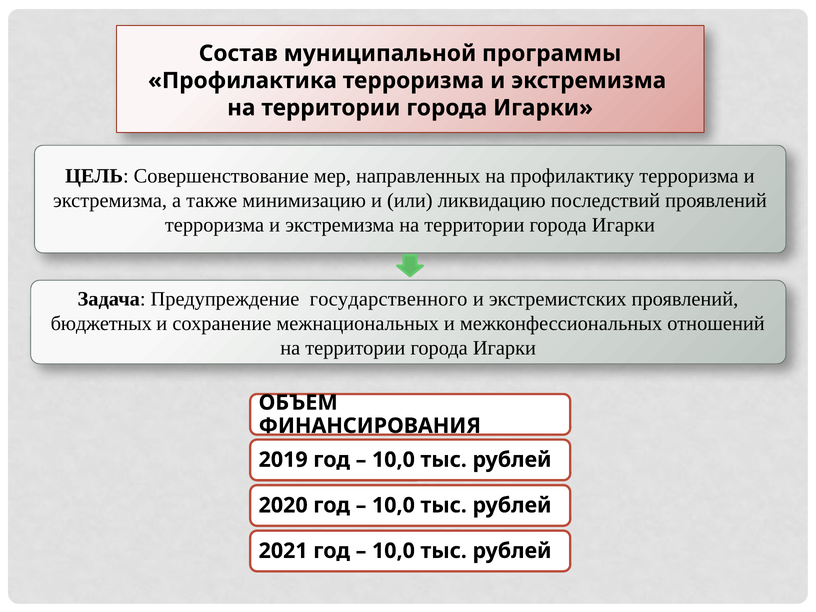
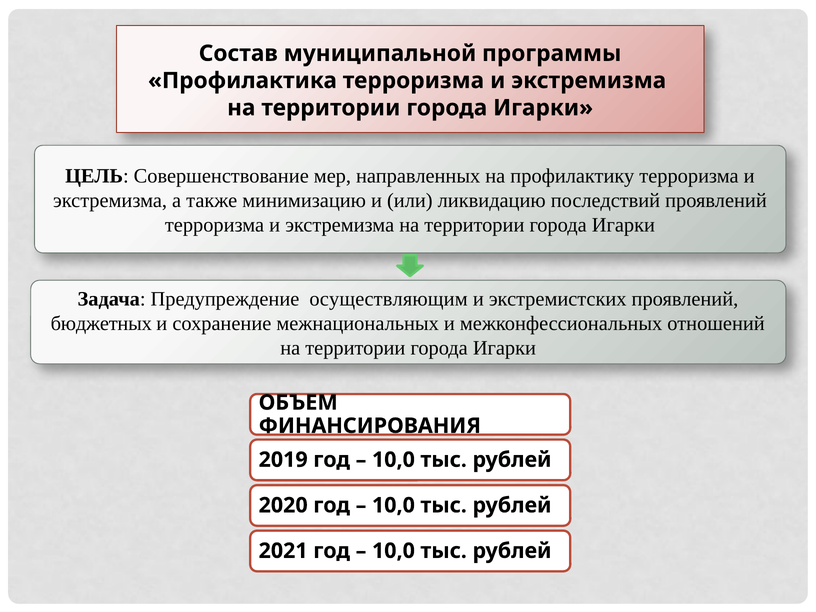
государственного: государственного -> осуществляющим
